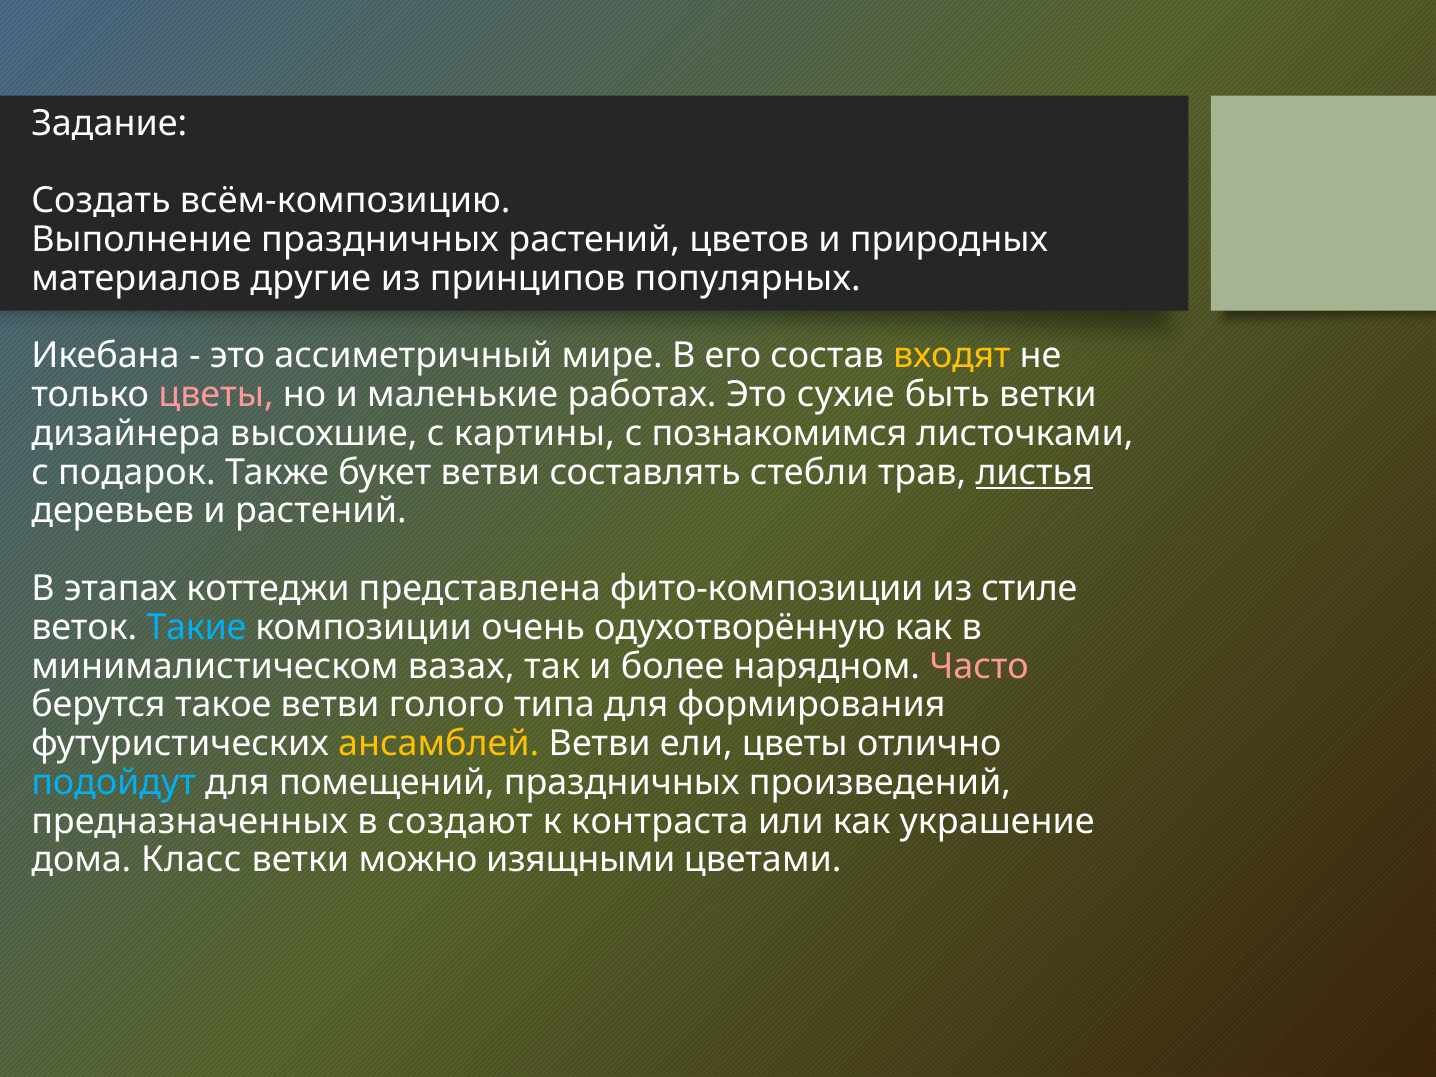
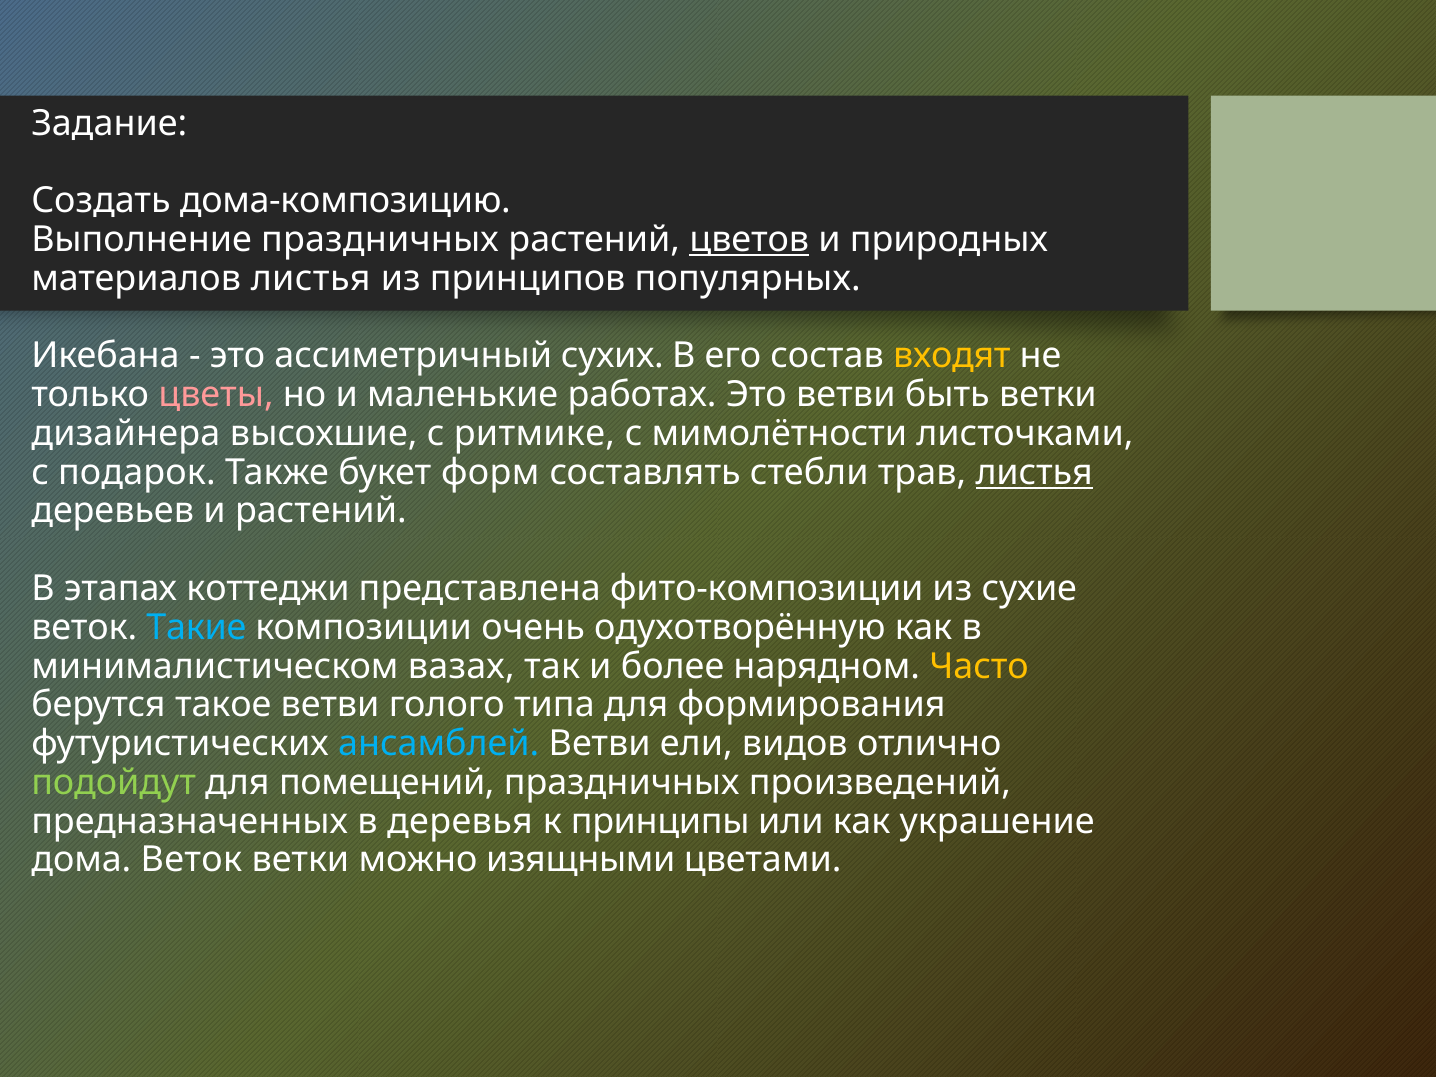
всём-композицию: всём-композицию -> дома-композицию
цветов underline: none -> present
материалов другие: другие -> листья
мире: мире -> сухих
Это сухие: сухие -> ветви
картины: картины -> ритмике
познакомимся: познакомимся -> мимолётности
букет ветви: ветви -> форм
стиле: стиле -> сухие
Часто colour: pink -> yellow
ансамблей colour: yellow -> light blue
ели цветы: цветы -> видов
подойдут colour: light blue -> light green
создают: создают -> деревья
контраста: контраста -> принципы
дома Класс: Класс -> Веток
